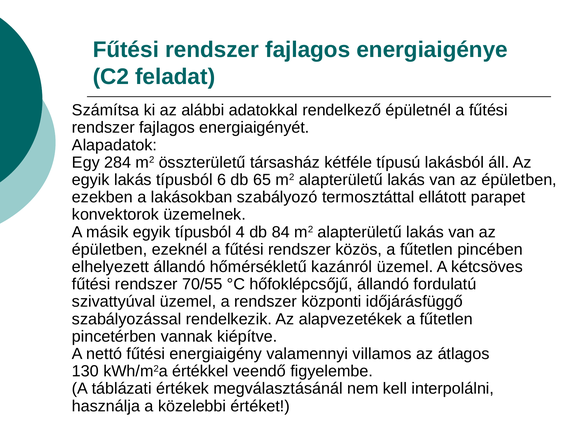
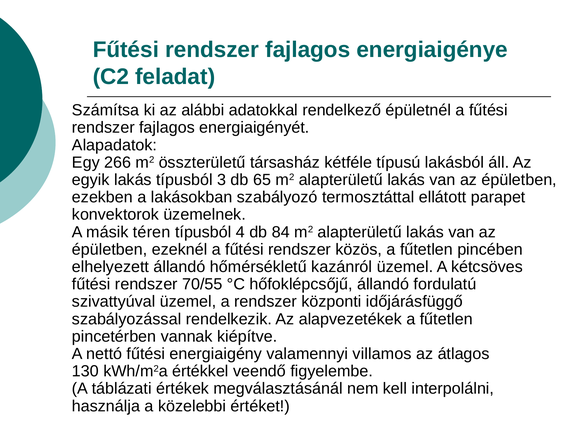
284: 284 -> 266
6: 6 -> 3
másik egyik: egyik -> téren
